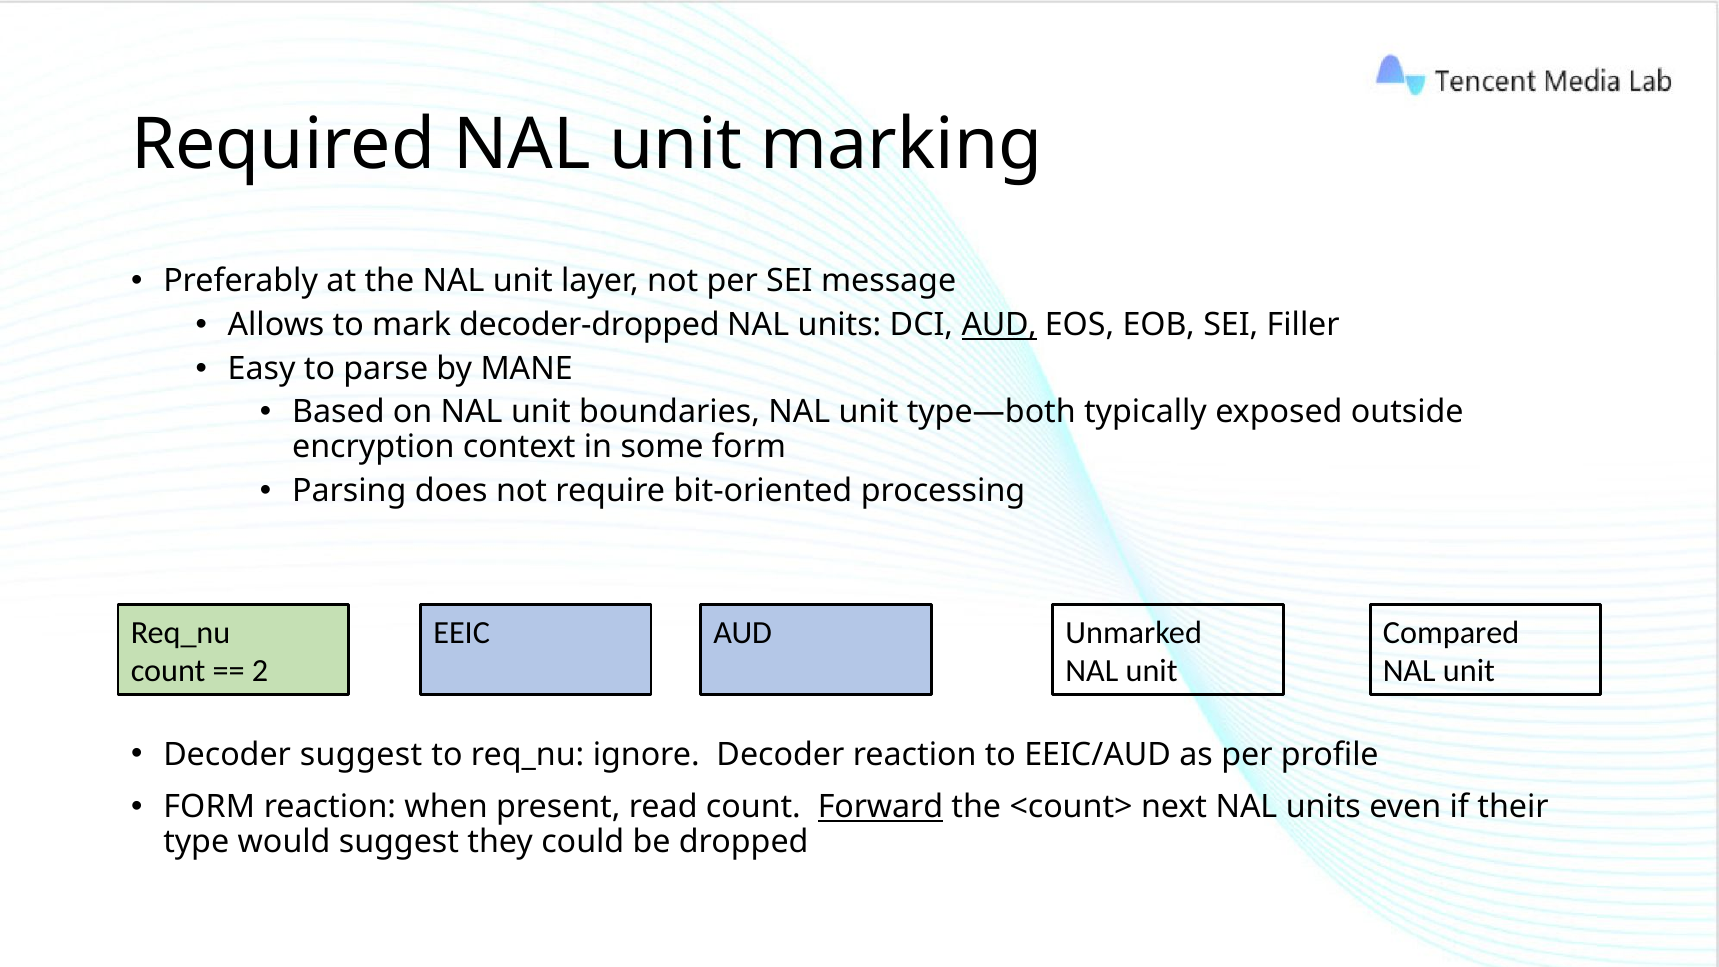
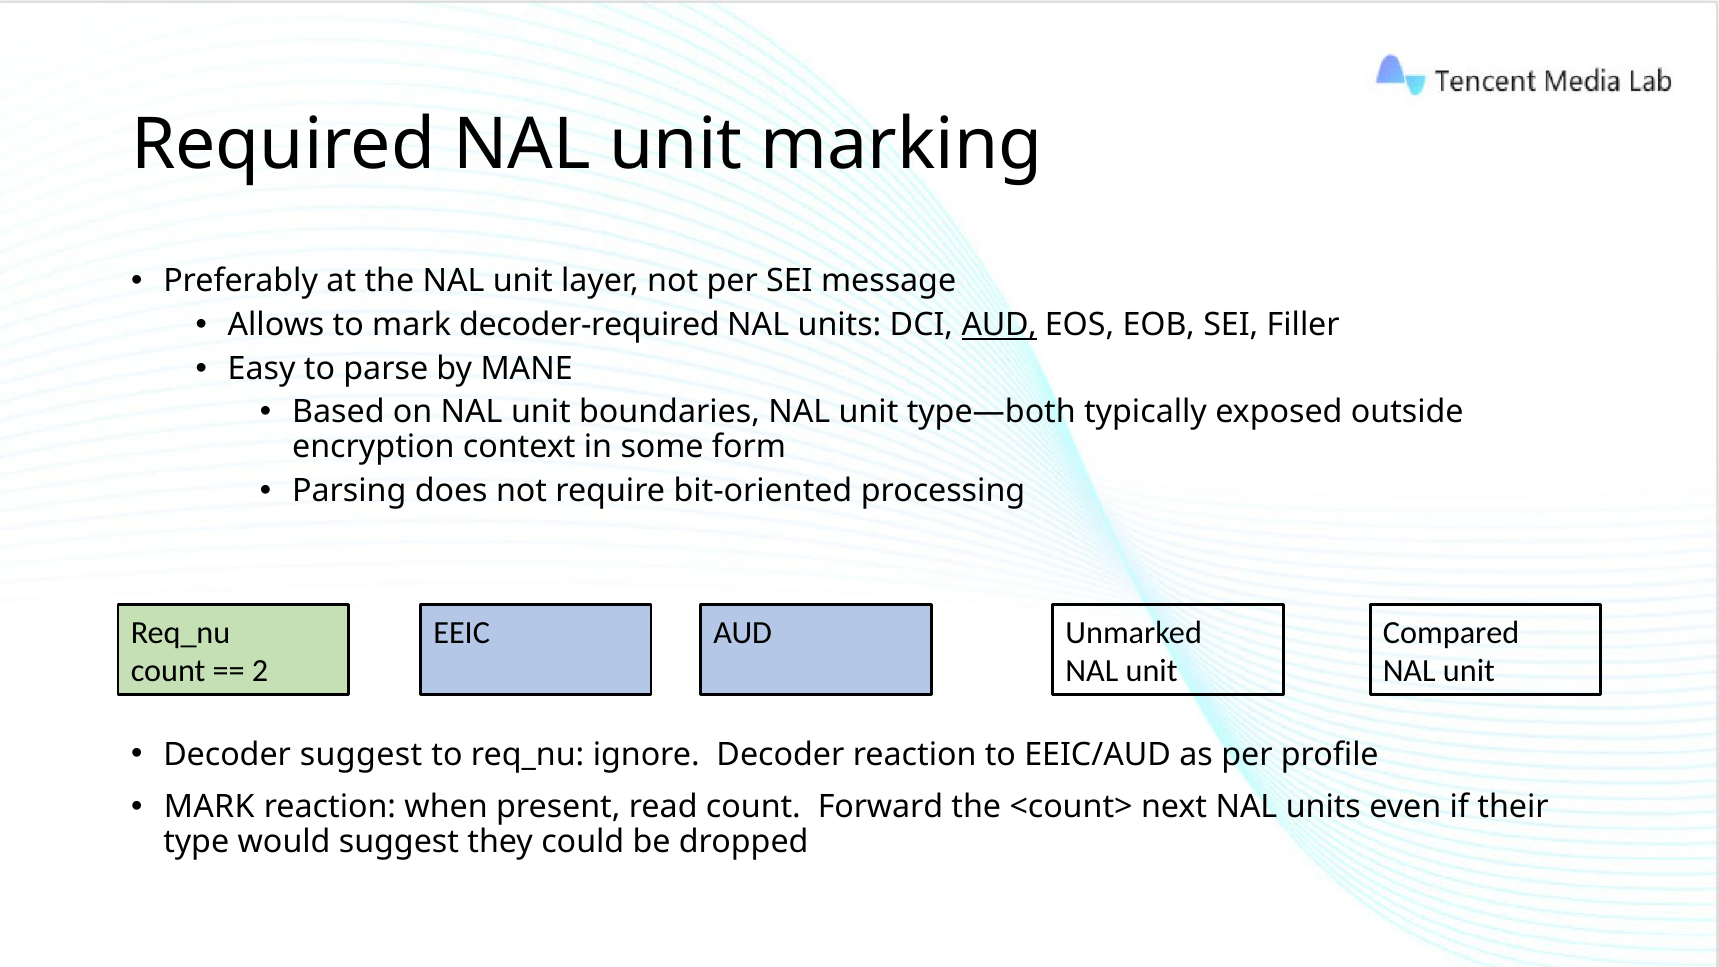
decoder-dropped: decoder-dropped -> decoder-required
FORM at (209, 807): FORM -> MARK
Forward underline: present -> none
